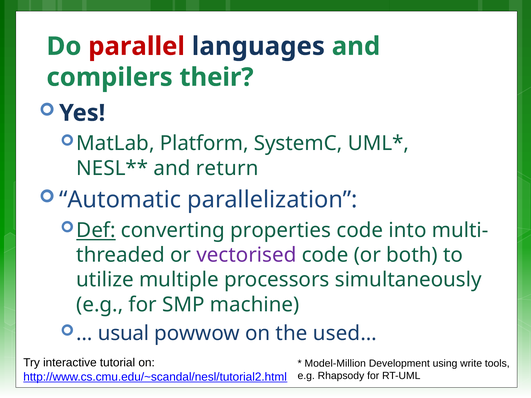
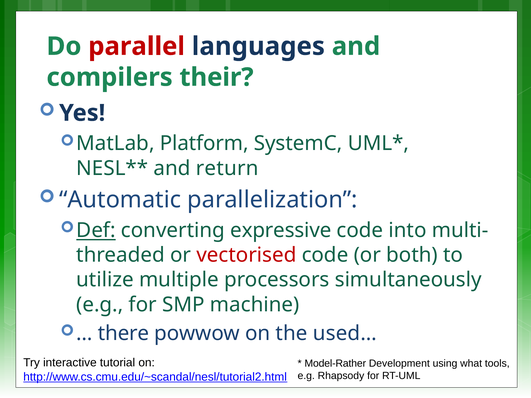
properties: properties -> expressive
vectorised colour: purple -> red
usual: usual -> there
Model-Million: Model-Million -> Model-Rather
write: write -> what
